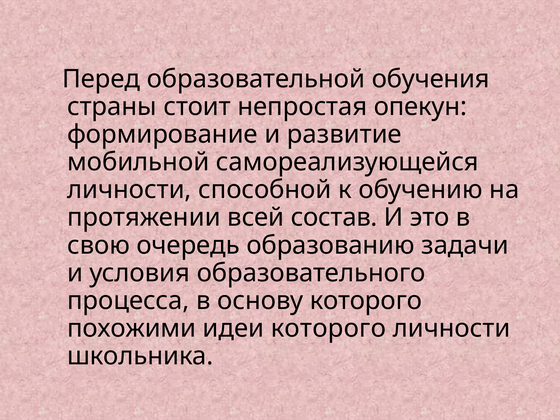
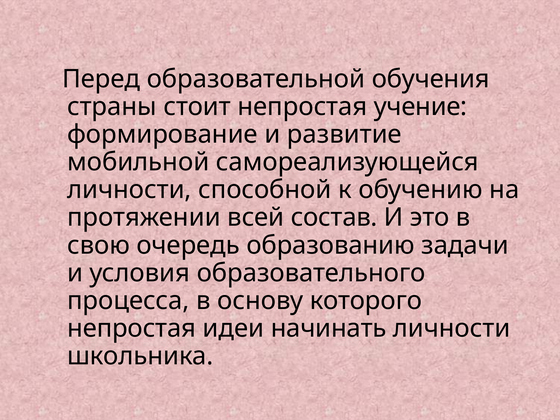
опекун: опекун -> учение
похожими at (132, 328): похожими -> непростая
идеи которого: которого -> начинать
